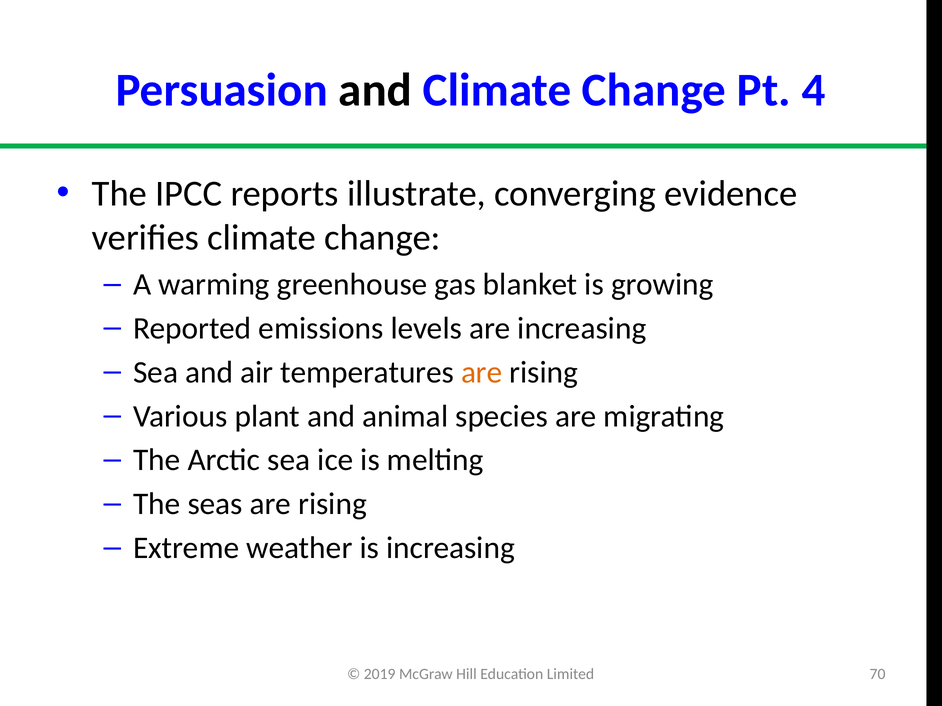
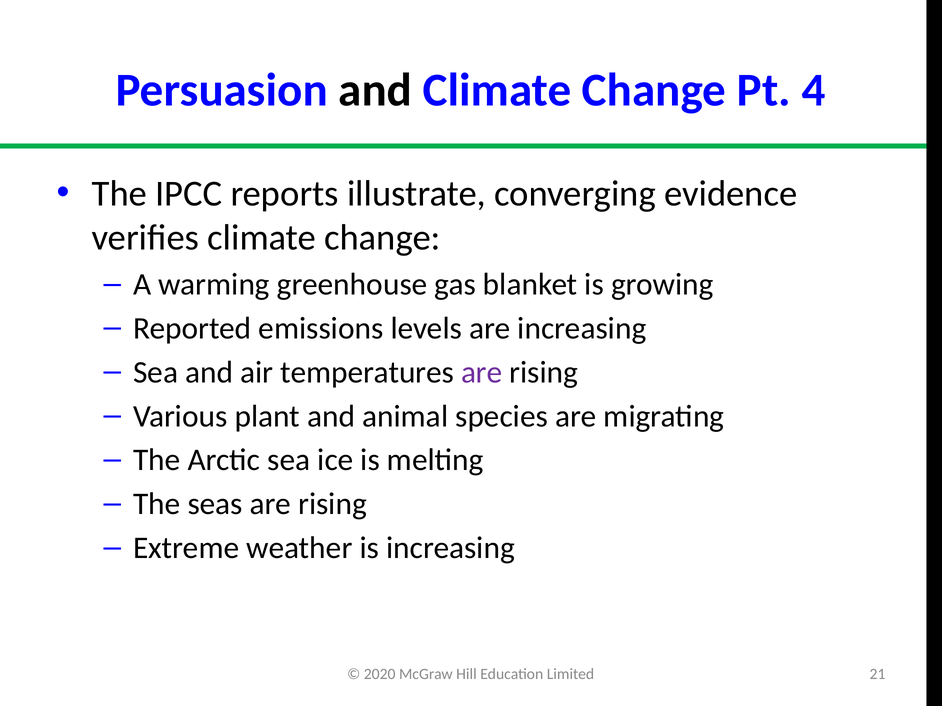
are at (482, 373) colour: orange -> purple
2019: 2019 -> 2020
70: 70 -> 21
